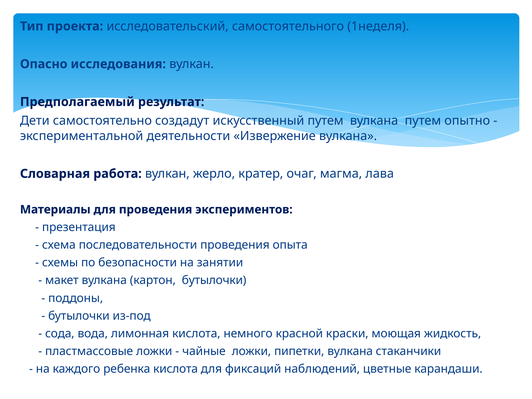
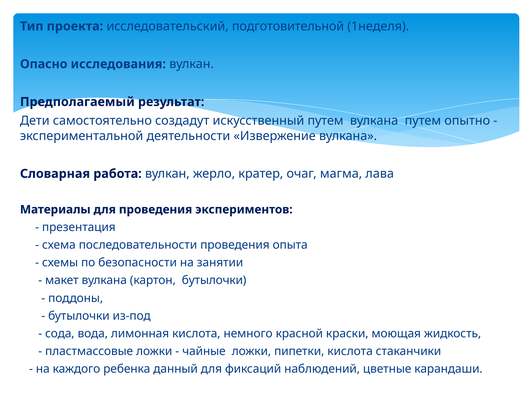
самостоятельного: самостоятельного -> подготовительной
пипетки вулкана: вулкана -> кислота
ребенка кислота: кислота -> данный
